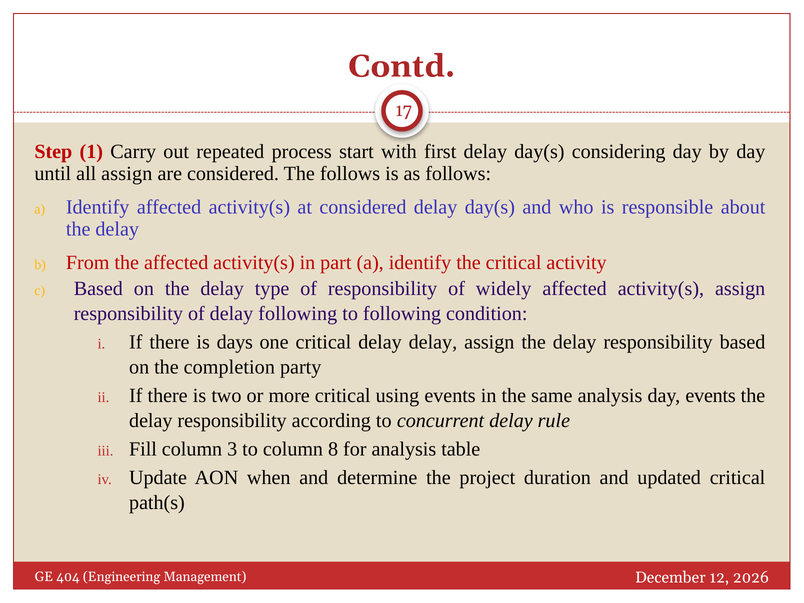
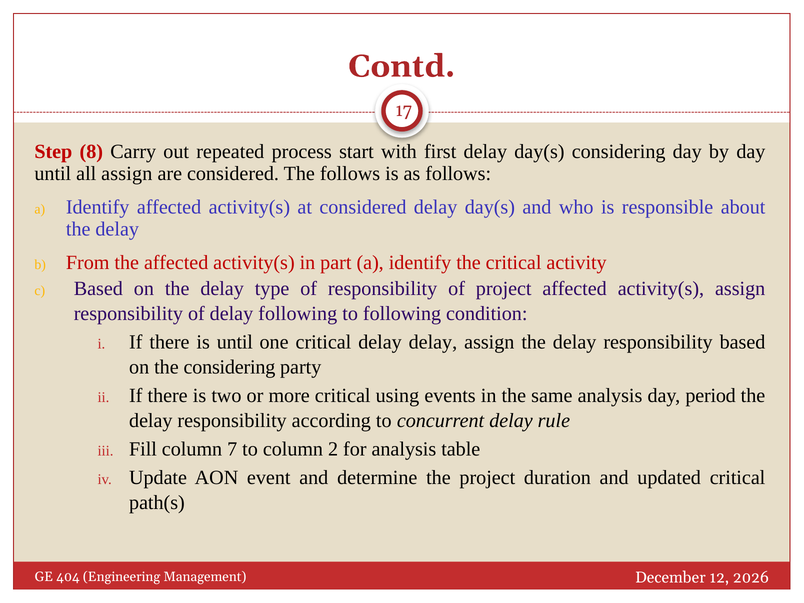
1: 1 -> 8
of widely: widely -> project
is days: days -> until
the completion: completion -> considering
day events: events -> period
3: 3 -> 7
8: 8 -> 2
when: when -> event
